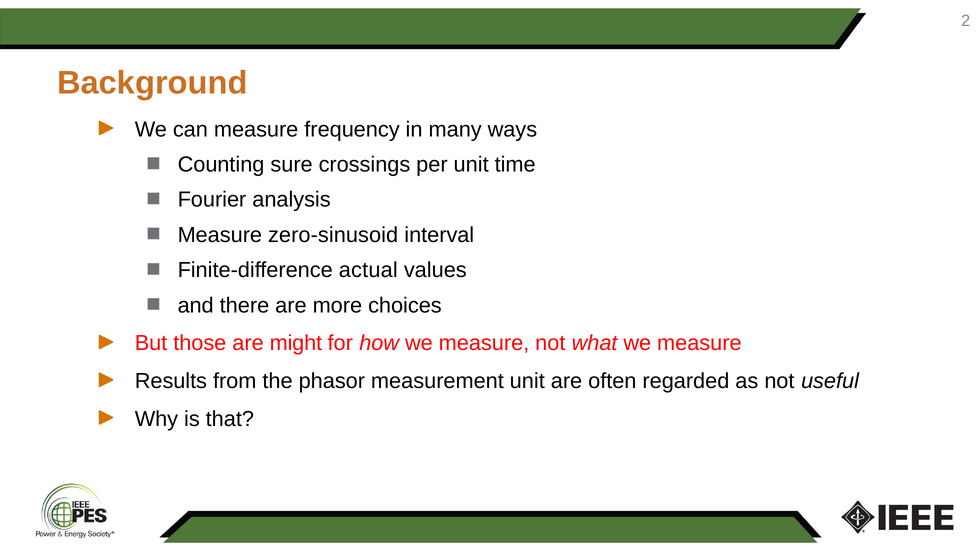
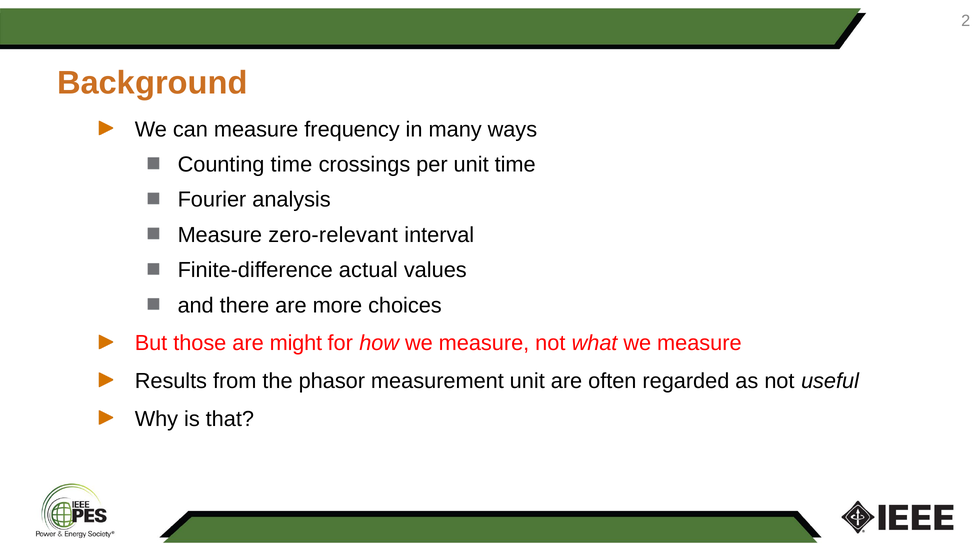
Counting sure: sure -> time
zero-sinusoid: zero-sinusoid -> zero-relevant
